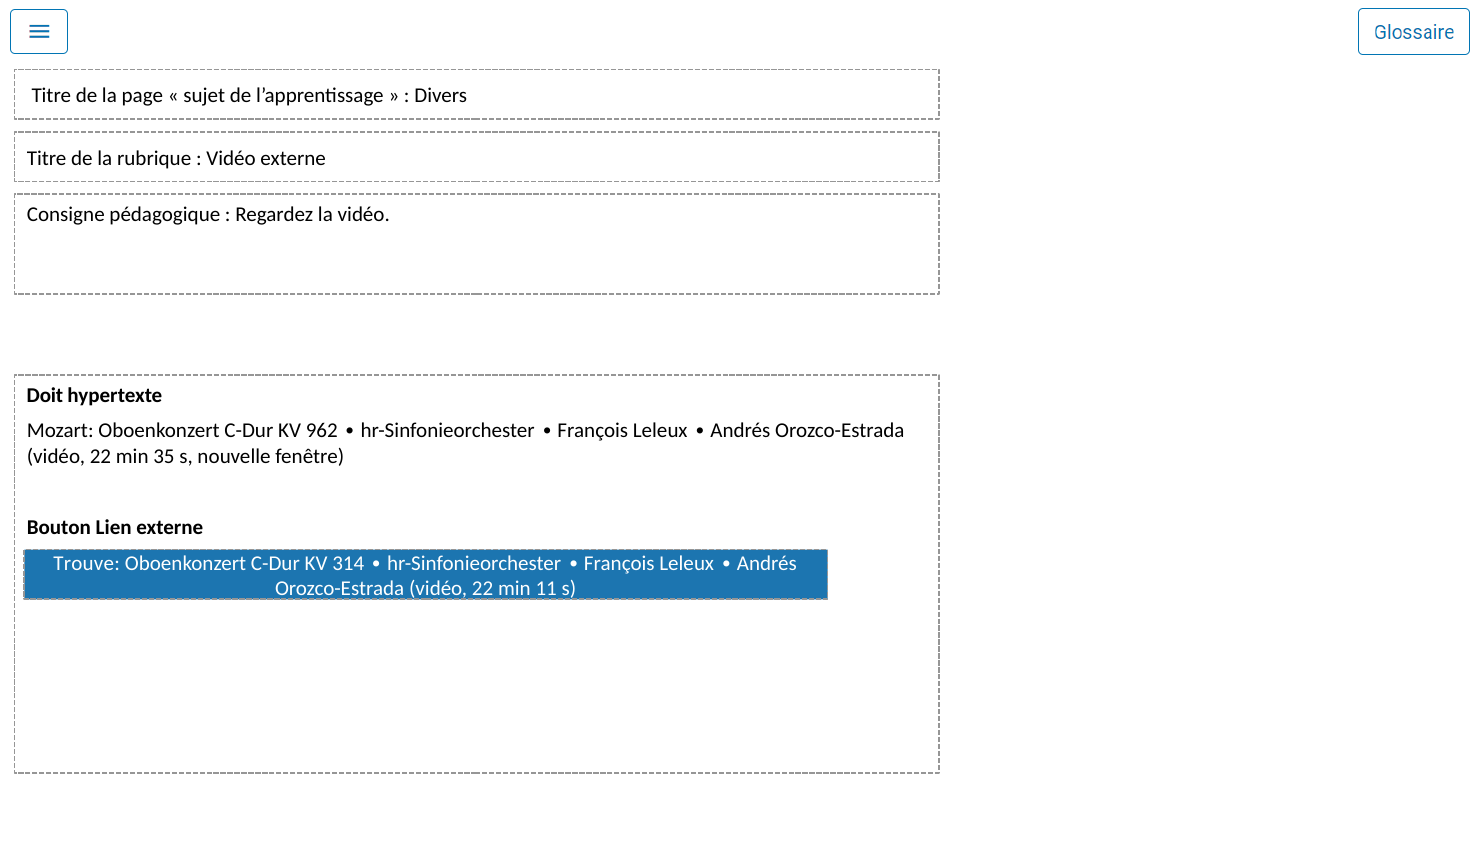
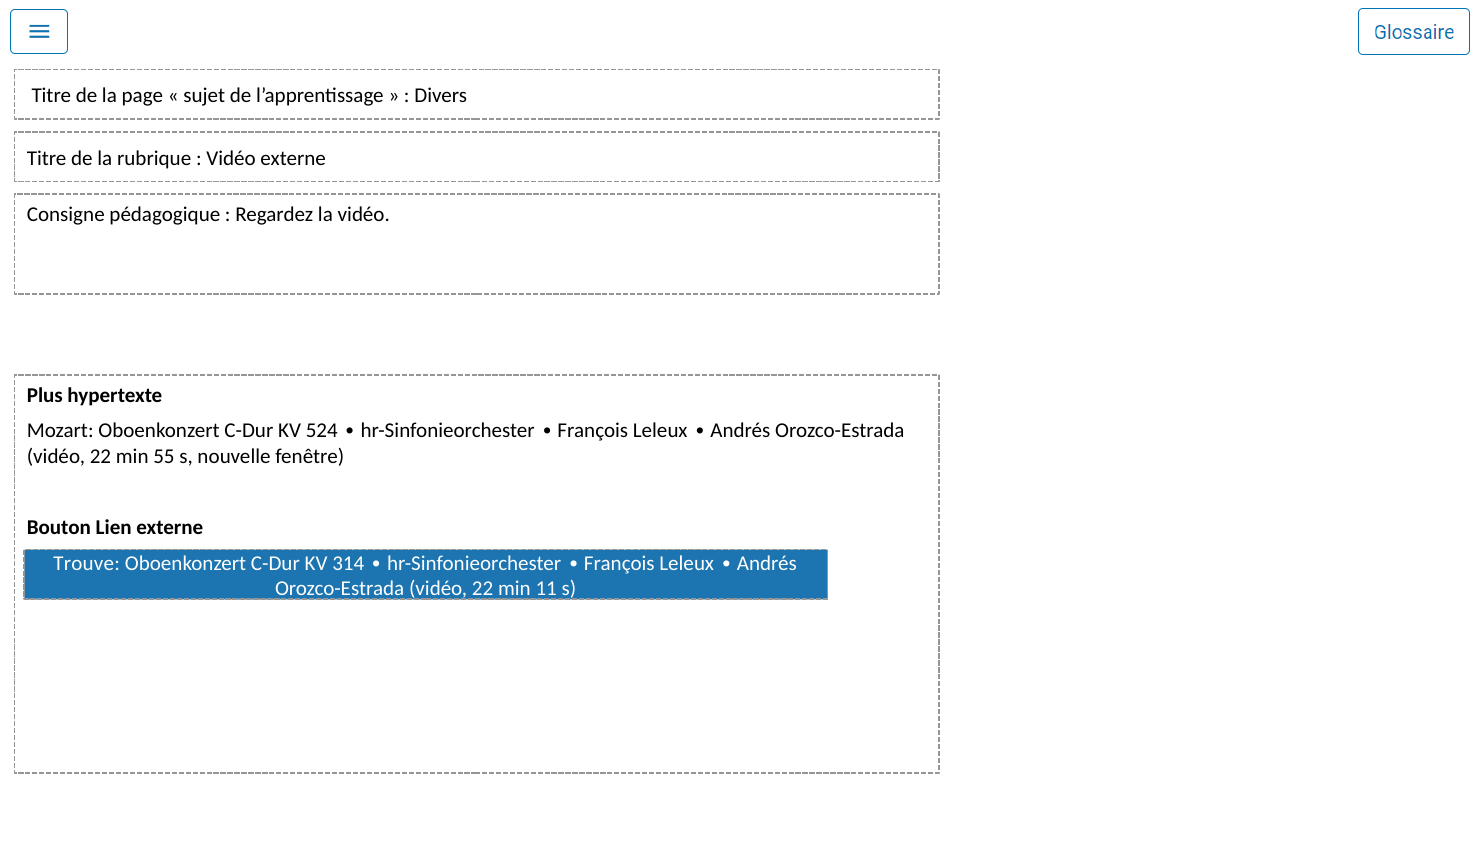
Doit: Doit -> Plus
962: 962 -> 524
35: 35 -> 55
